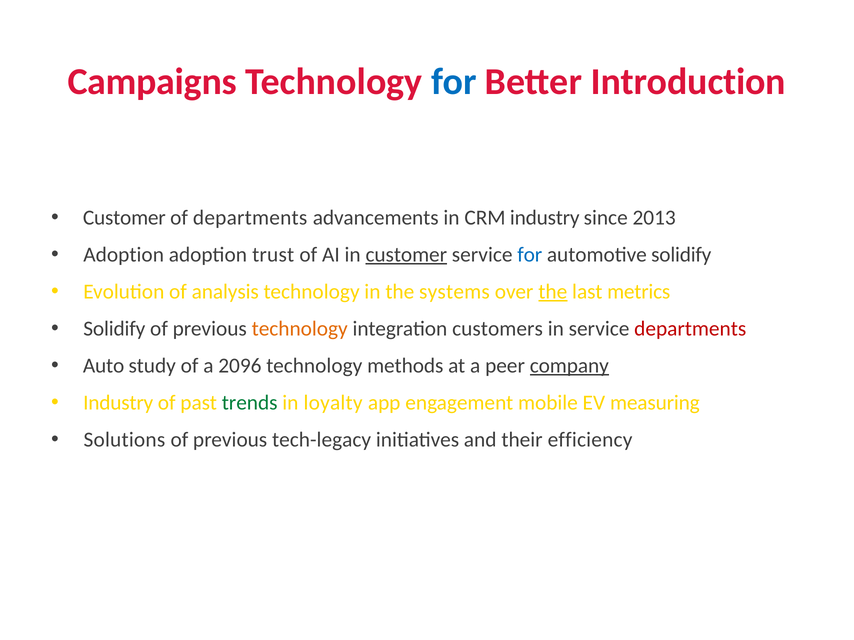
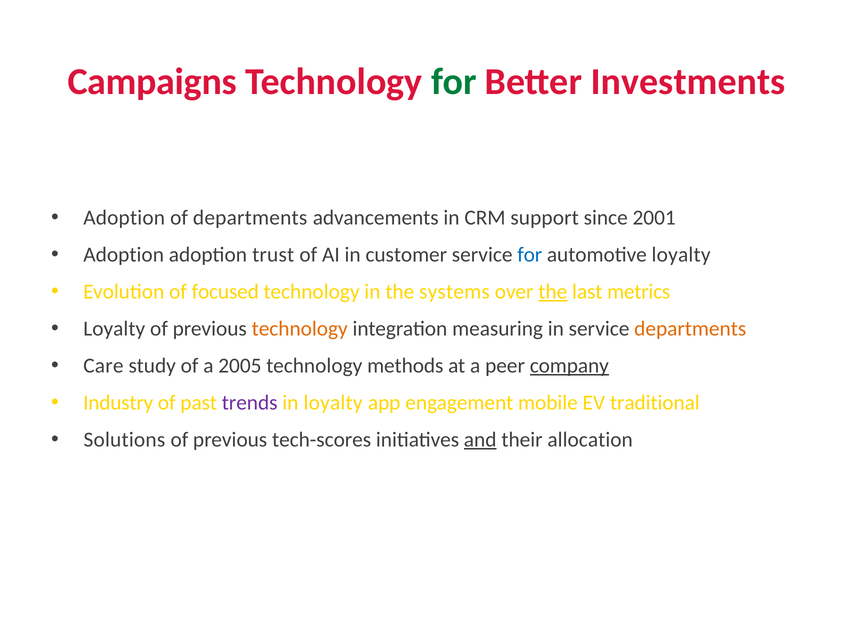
for at (454, 82) colour: blue -> green
Introduction: Introduction -> Investments
Customer at (124, 218): Customer -> Adoption
CRM industry: industry -> support
2013: 2013 -> 2001
customer at (406, 255) underline: present -> none
automotive solidify: solidify -> loyalty
analysis: analysis -> focused
Solidify at (114, 329): Solidify -> Loyalty
customers: customers -> measuring
departments at (690, 329) colour: red -> orange
Auto: Auto -> Care
2096: 2096 -> 2005
trends colour: green -> purple
measuring: measuring -> traditional
tech-legacy: tech-legacy -> tech-scores
and underline: none -> present
efficiency: efficiency -> allocation
